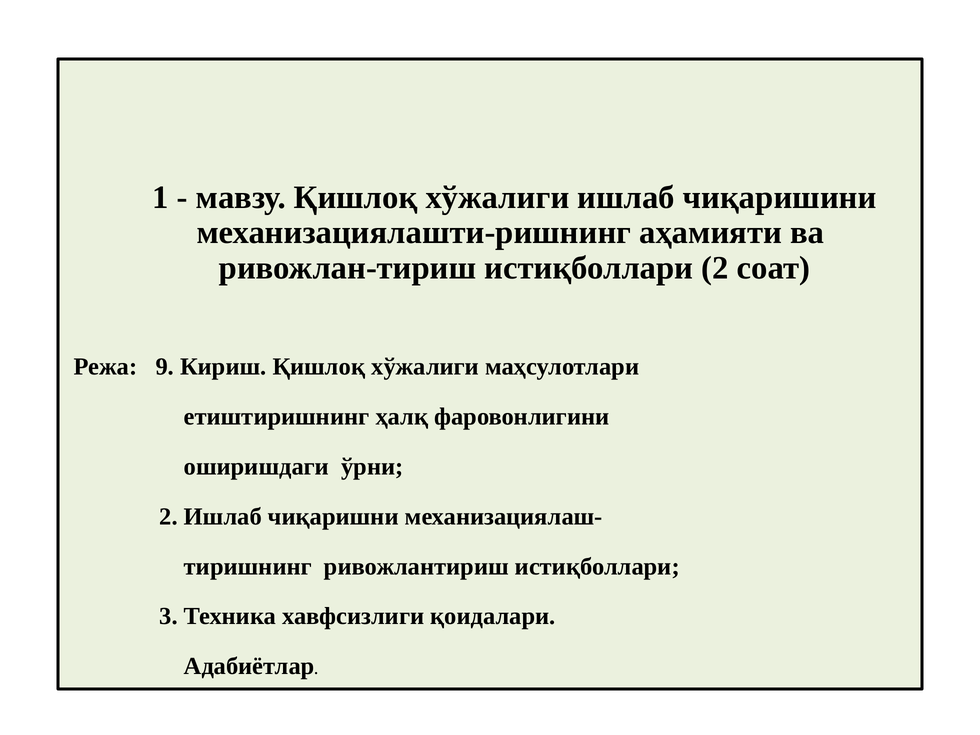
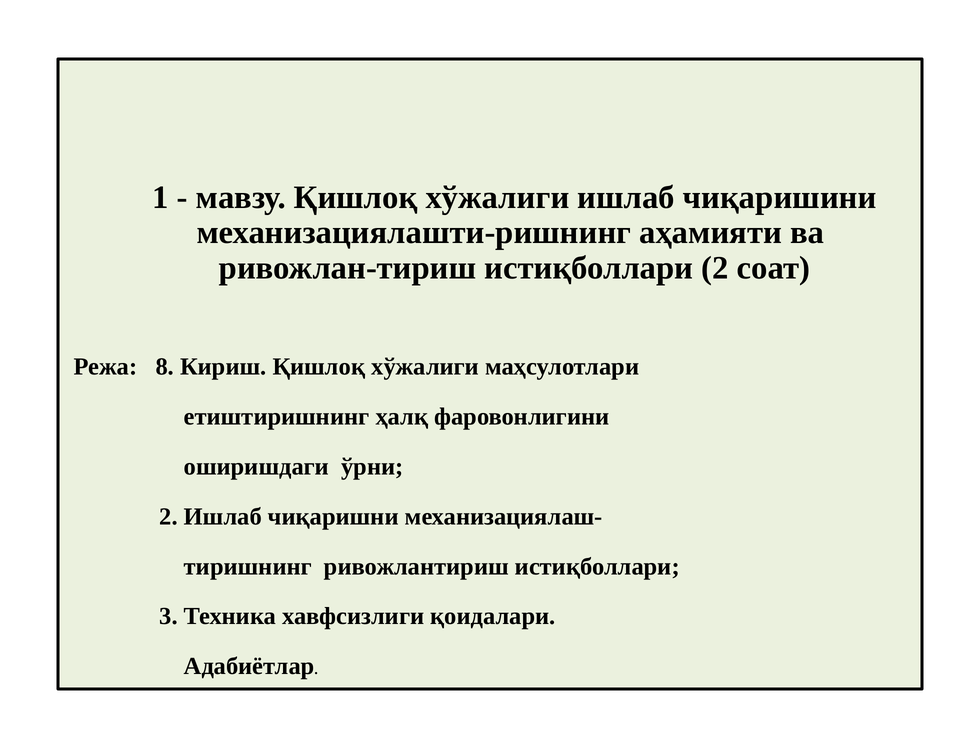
9: 9 -> 8
